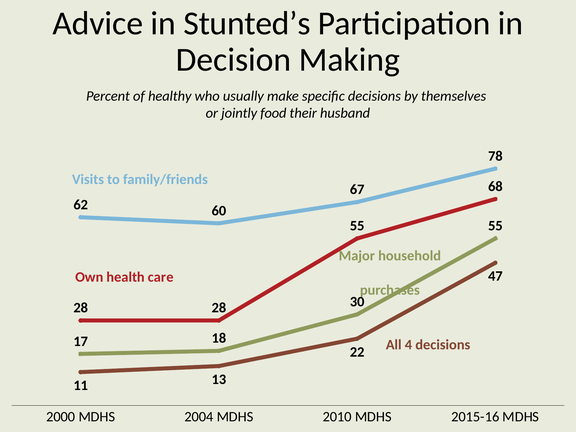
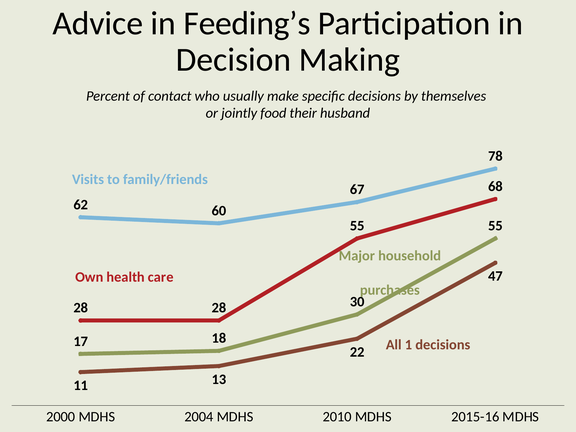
Stunted’s: Stunted’s -> Feeding’s
healthy: healthy -> contact
4: 4 -> 1
